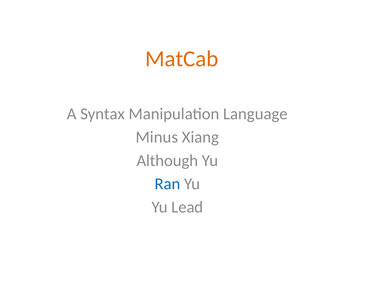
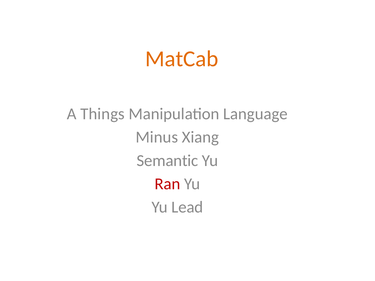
Syntax: Syntax -> Things
Although: Although -> Semantic
Ran colour: blue -> red
